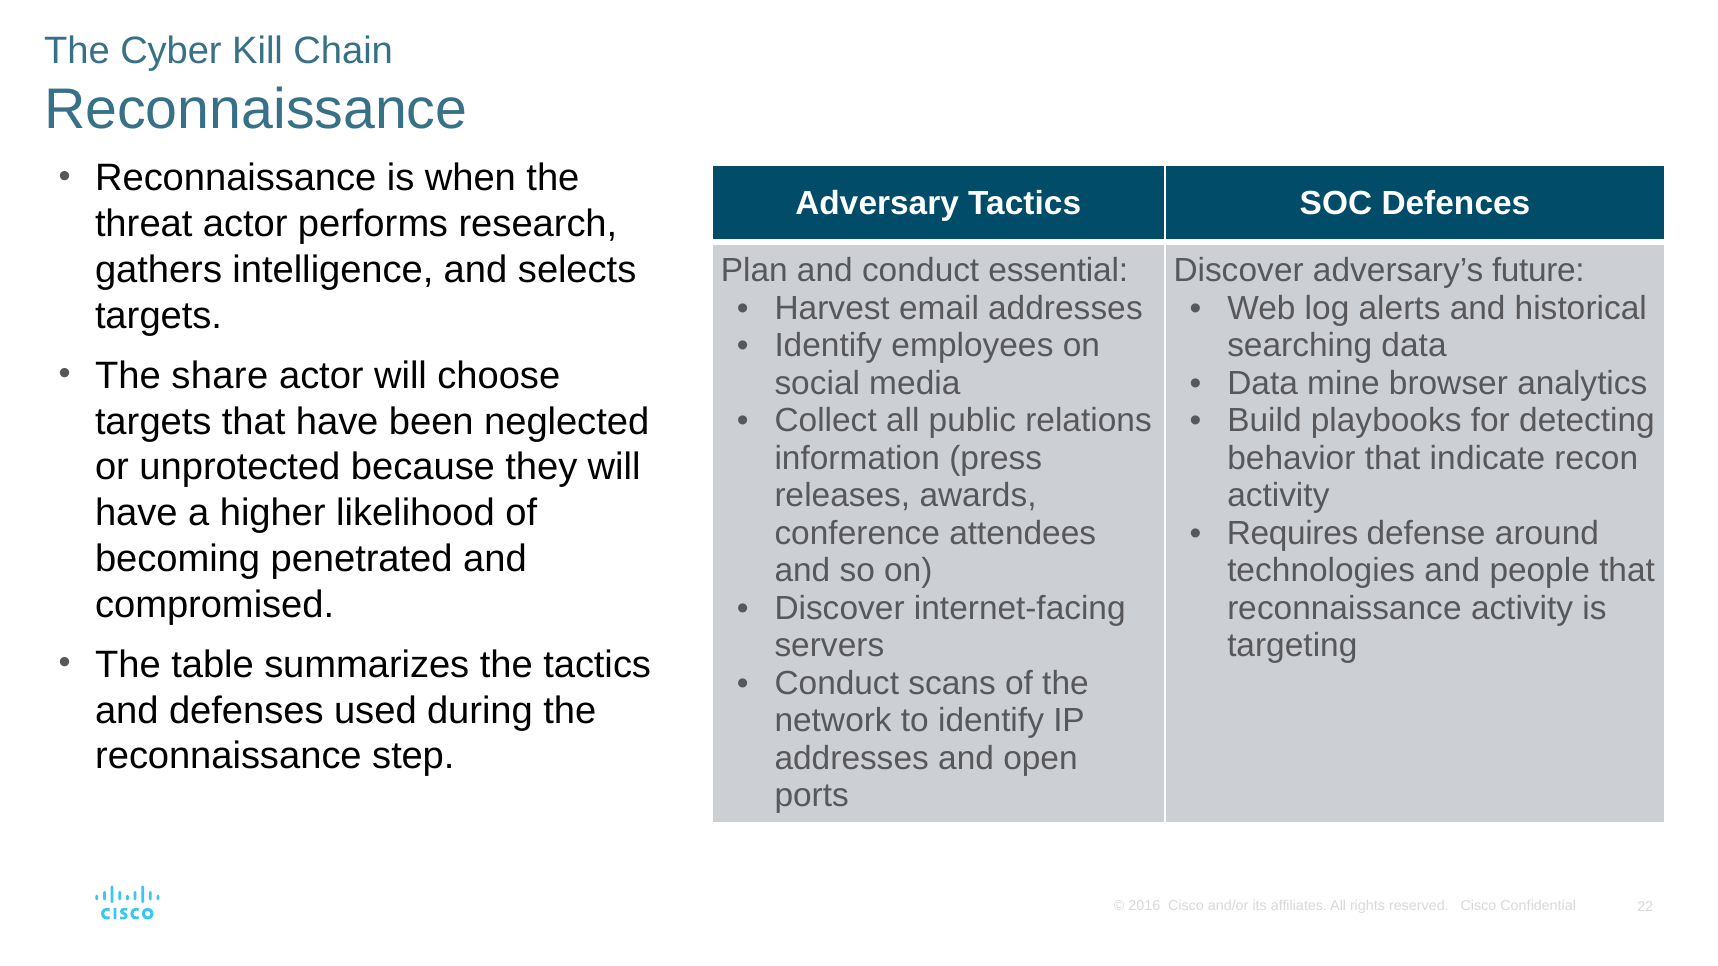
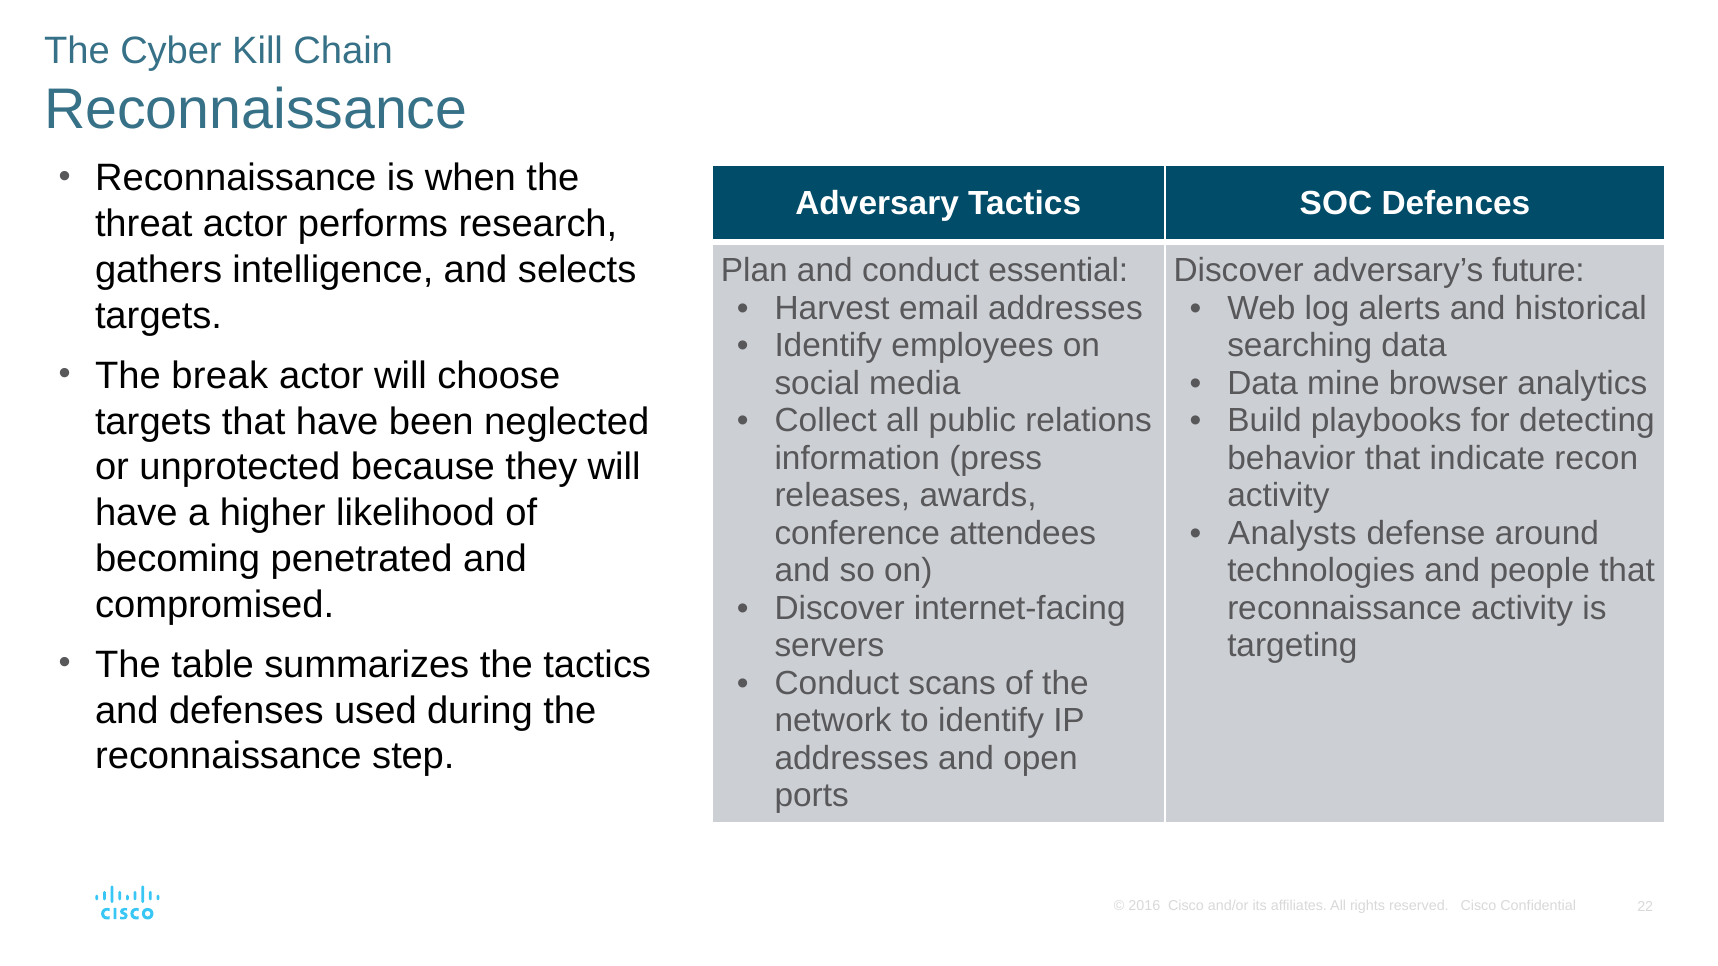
share: share -> break
Requires: Requires -> Analysts
